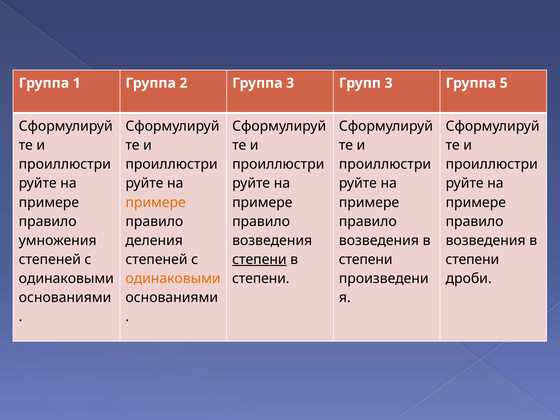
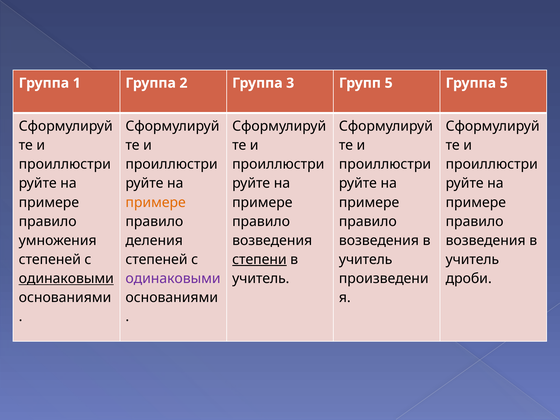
Групп 3: 3 -> 5
степени at (366, 260): степени -> учитель
степени at (472, 260): степени -> учитель
одинаковыми at (66, 279) underline: none -> present
одинаковыми at (173, 279) colour: orange -> purple
степени at (261, 279): степени -> учитель
